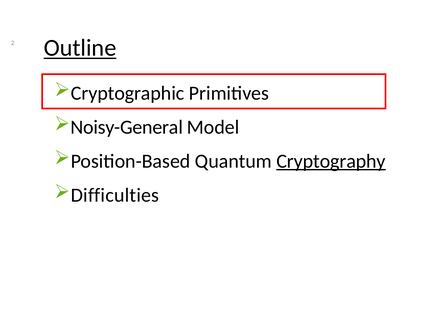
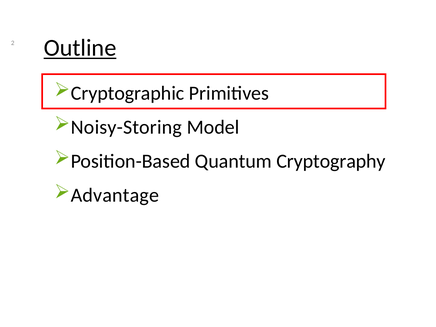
Noisy-General: Noisy-General -> Noisy-Storing
Cryptography underline: present -> none
Difficulties: Difficulties -> Advantage
